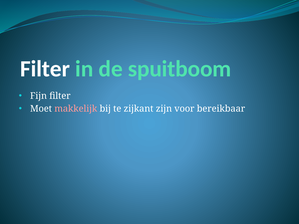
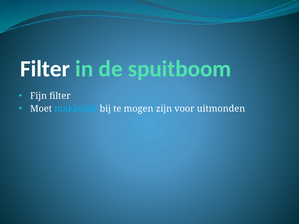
makkelijk colour: pink -> light blue
zijkant: zijkant -> mogen
bereikbaar: bereikbaar -> uitmonden
